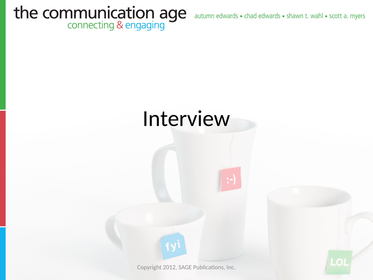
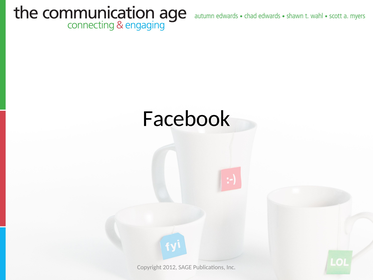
Interview: Interview -> Facebook
